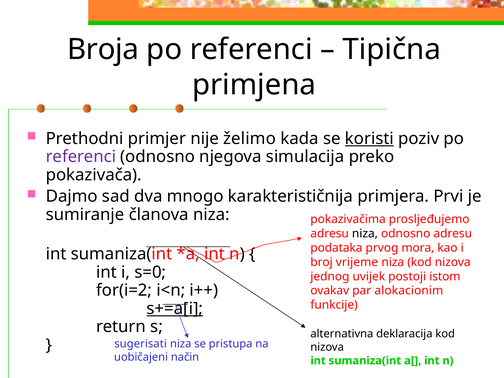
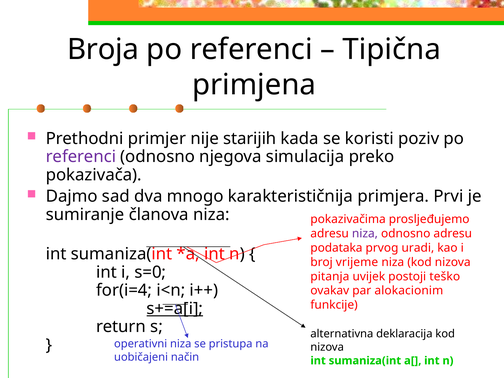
želimo: želimo -> starijih
koristi underline: present -> none
niza at (365, 234) colour: black -> purple
mora: mora -> uradi
jednog: jednog -> pitanja
istom: istom -> teško
for(i=2: for(i=2 -> for(i=4
sugerisati: sugerisati -> operativni
